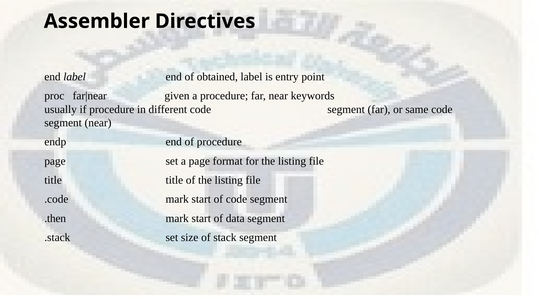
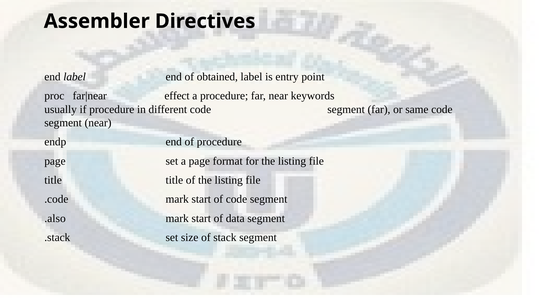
given: given -> effect
.then: .then -> .also
